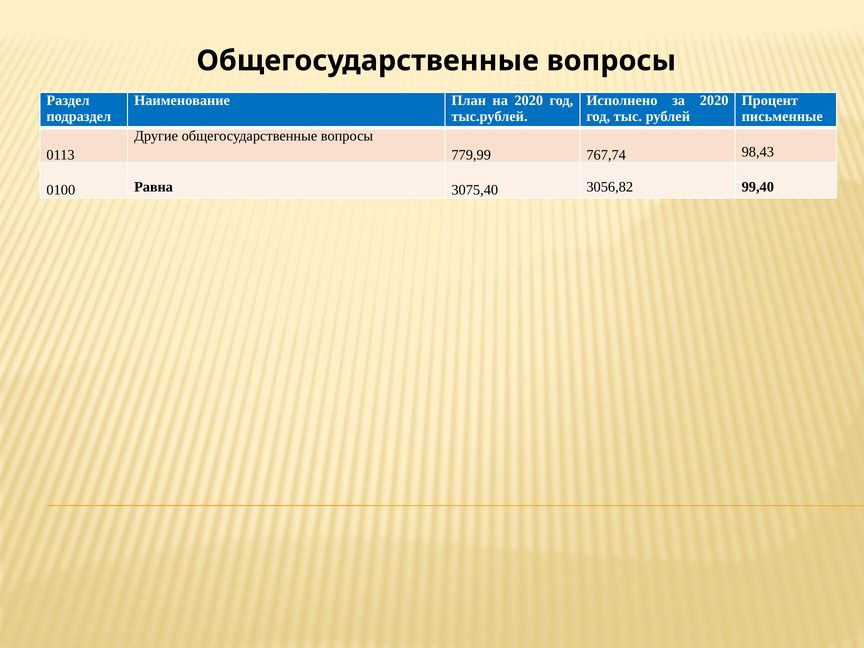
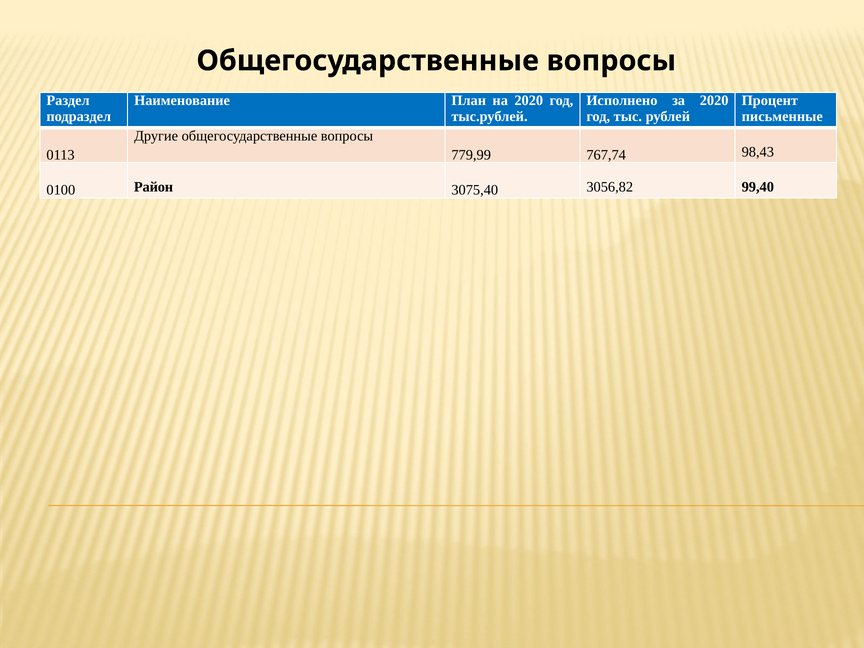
Равна: Равна -> Район
